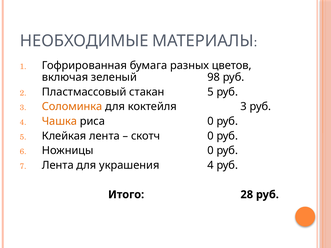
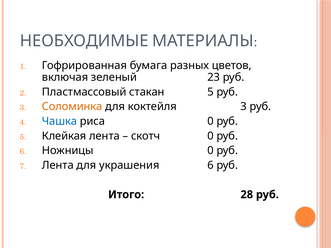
98: 98 -> 23
Чашка colour: orange -> blue
украшения 4: 4 -> 6
